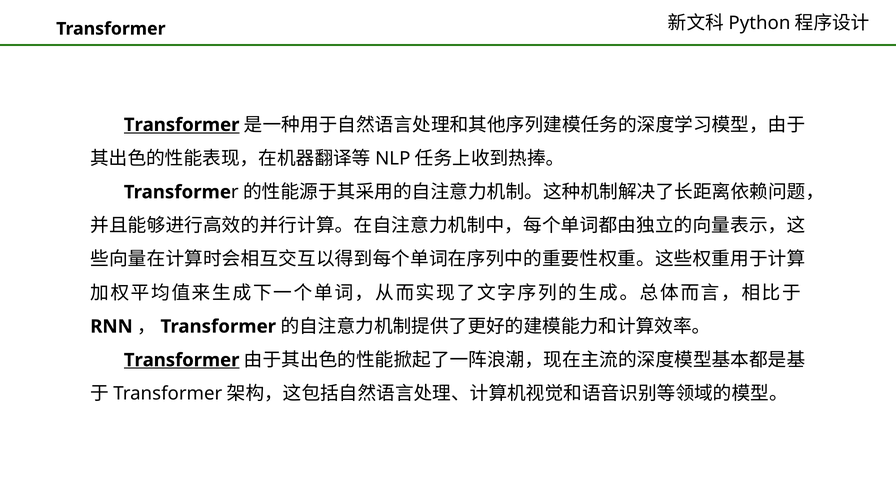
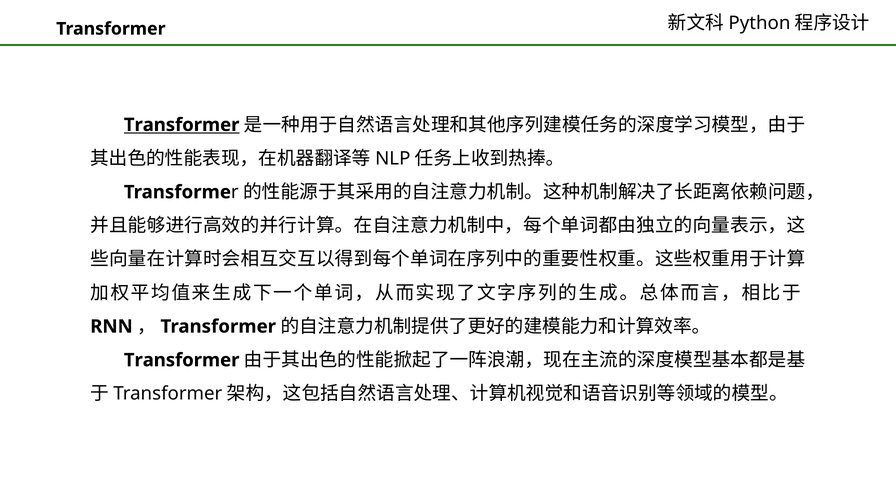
Transformer at (182, 360) underline: present -> none
